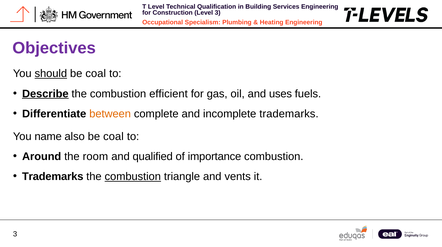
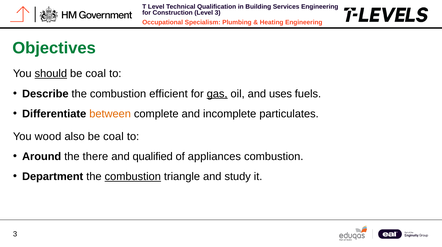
Objectives colour: purple -> green
Describe underline: present -> none
gas underline: none -> present
incomplete trademarks: trademarks -> particulates
name: name -> wood
room: room -> there
importance: importance -> appliances
Trademarks at (53, 177): Trademarks -> Department
vents: vents -> study
